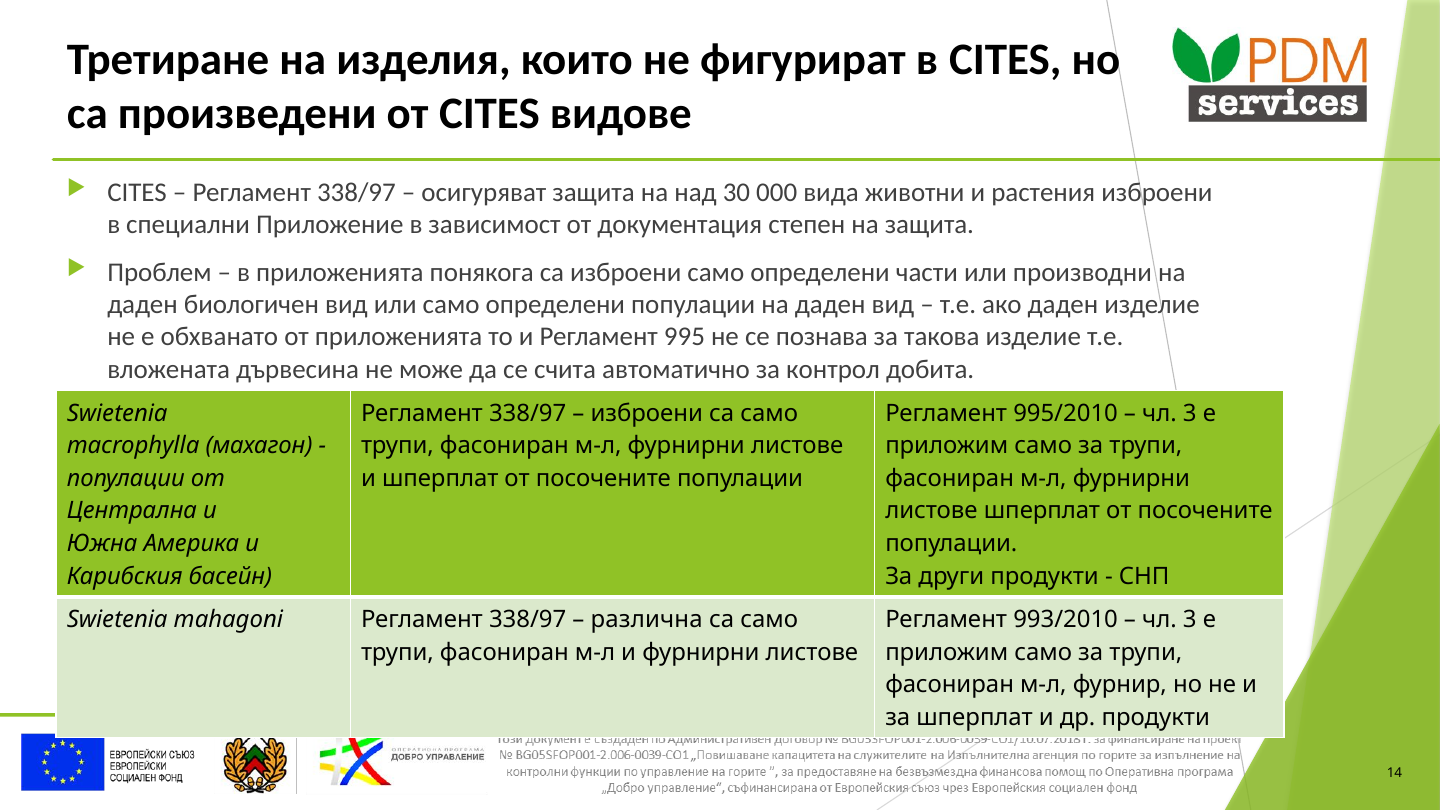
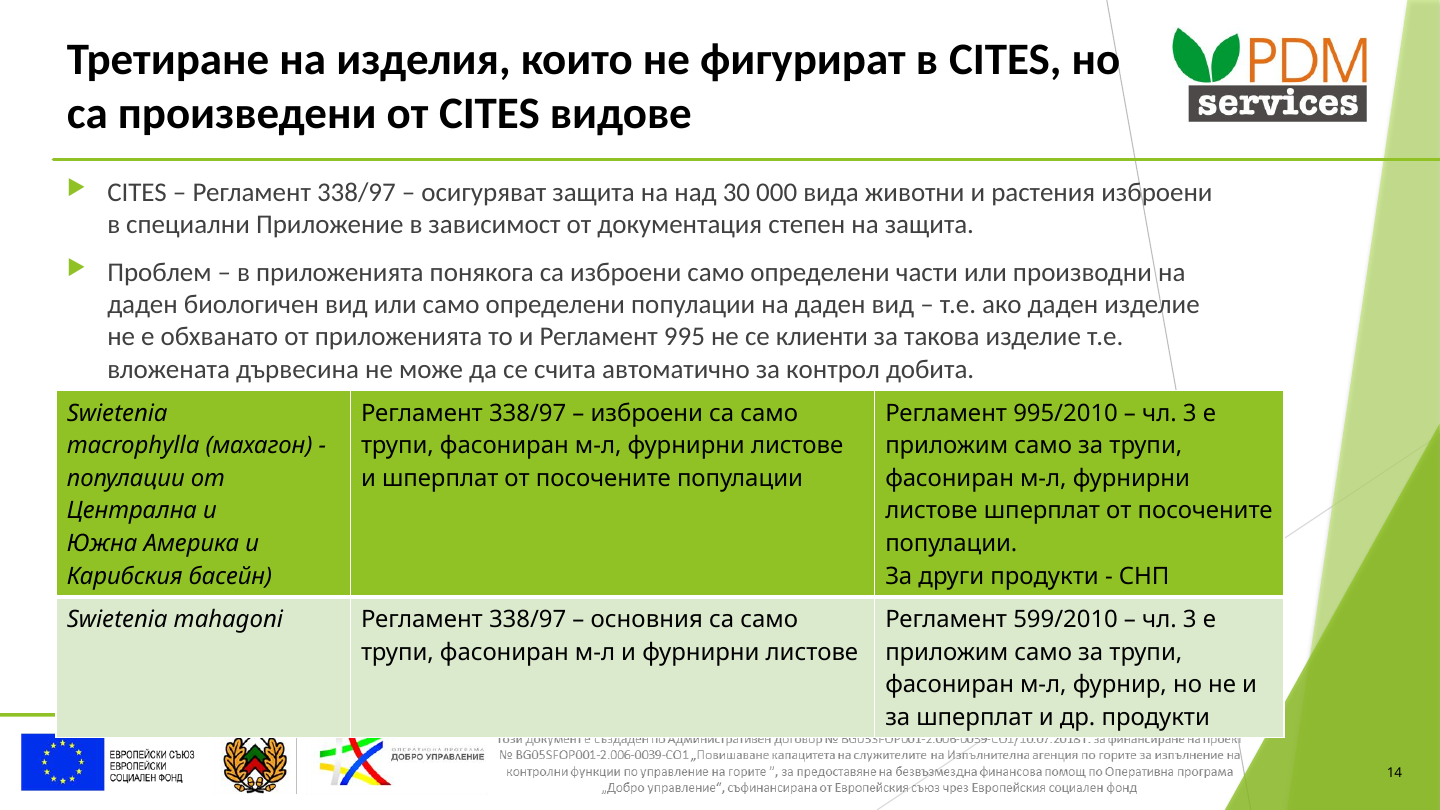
познава: познава -> клиенти
различна: различна -> основния
993/2010: 993/2010 -> 599/2010
